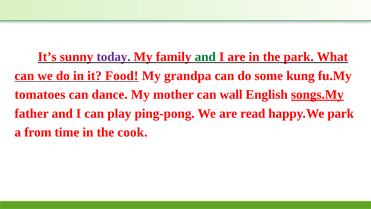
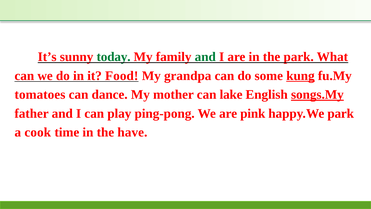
today colour: purple -> green
kung underline: none -> present
wall: wall -> lake
read: read -> pink
from: from -> cook
cook: cook -> have
